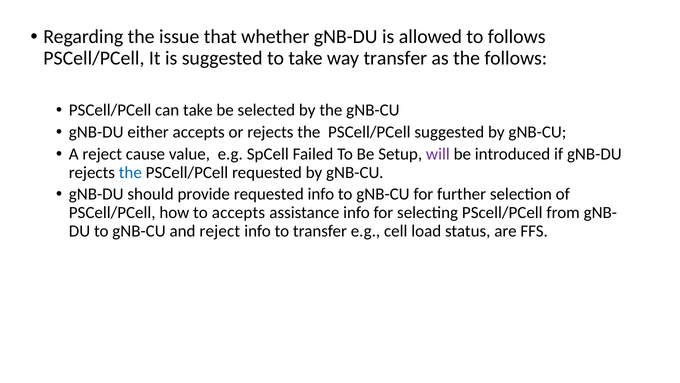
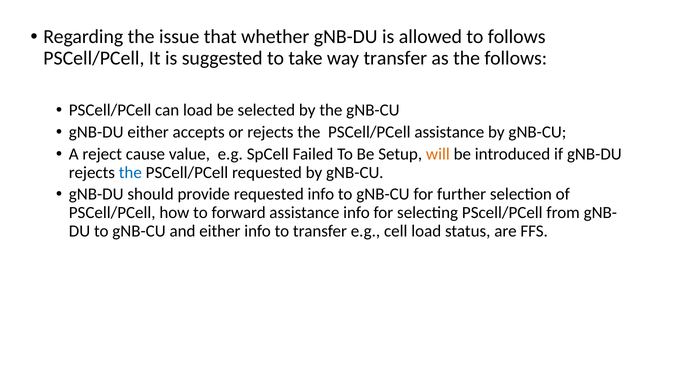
can take: take -> load
PSCell/PCell suggested: suggested -> assistance
will colour: purple -> orange
to accepts: accepts -> forward
and reject: reject -> either
